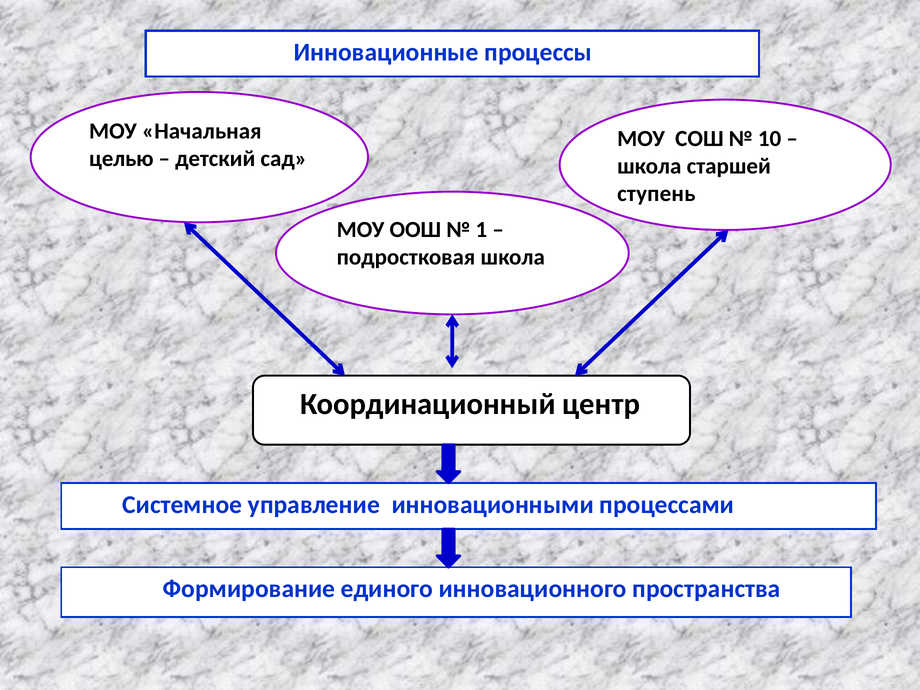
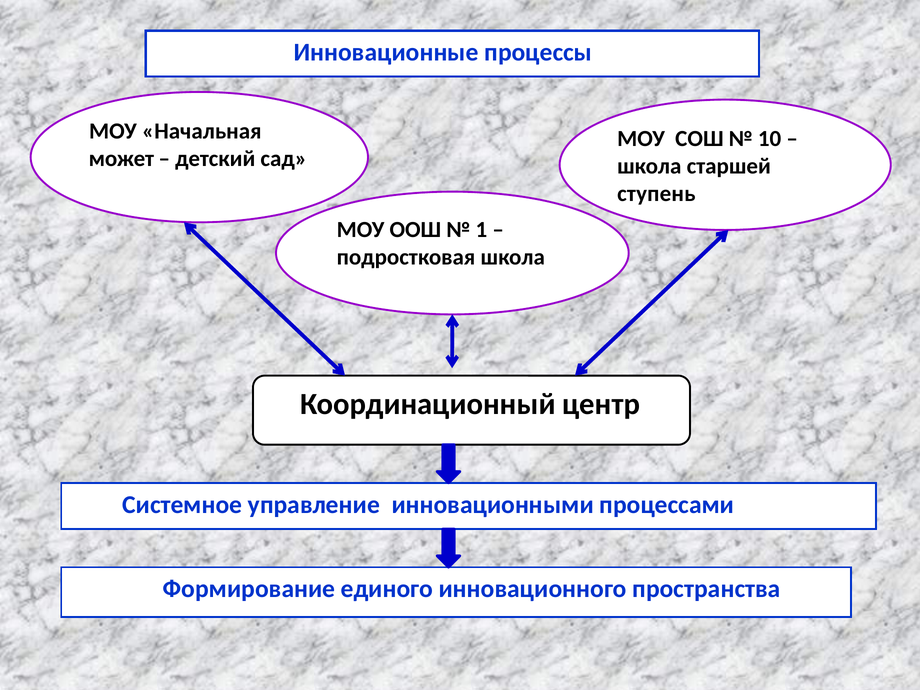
целью: целью -> может
